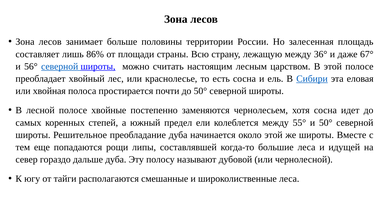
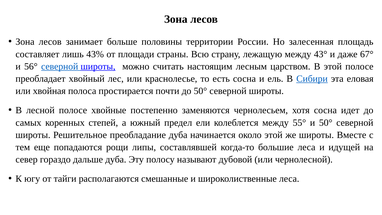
86%: 86% -> 43%
36°: 36° -> 43°
